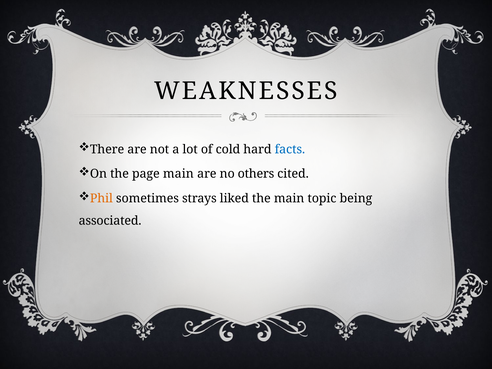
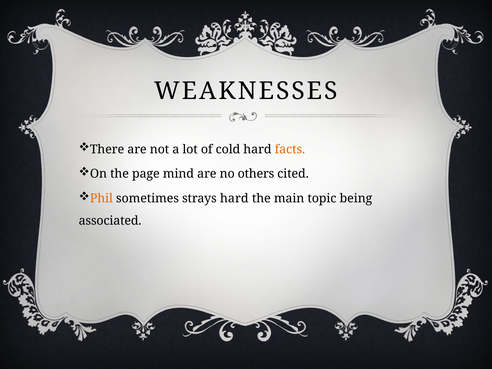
facts colour: blue -> orange
page main: main -> mind
strays liked: liked -> hard
